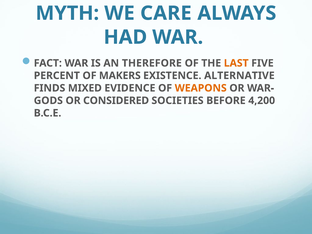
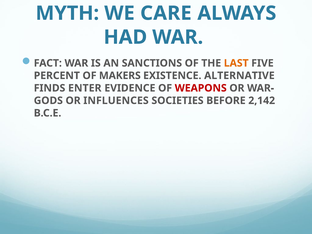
THEREFORE: THEREFORE -> SANCTIONS
MIXED: MIXED -> ENTER
WEAPONS colour: orange -> red
CONSIDERED: CONSIDERED -> INFLUENCES
4,200: 4,200 -> 2,142
